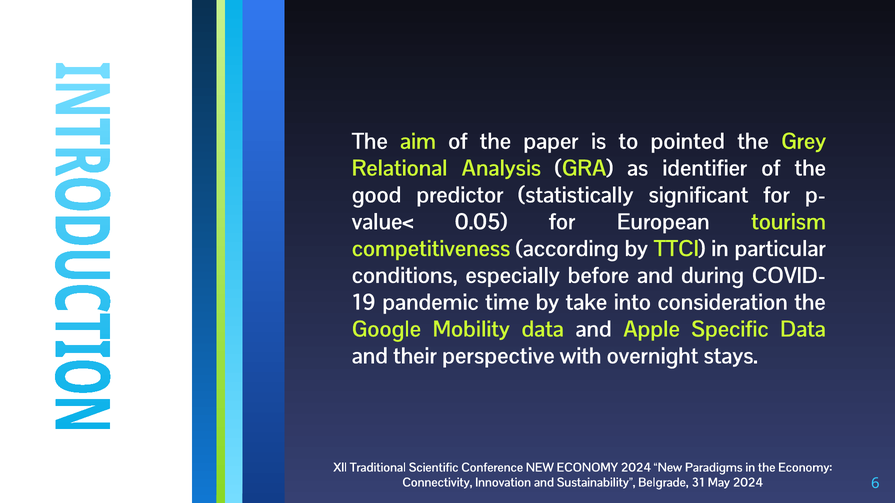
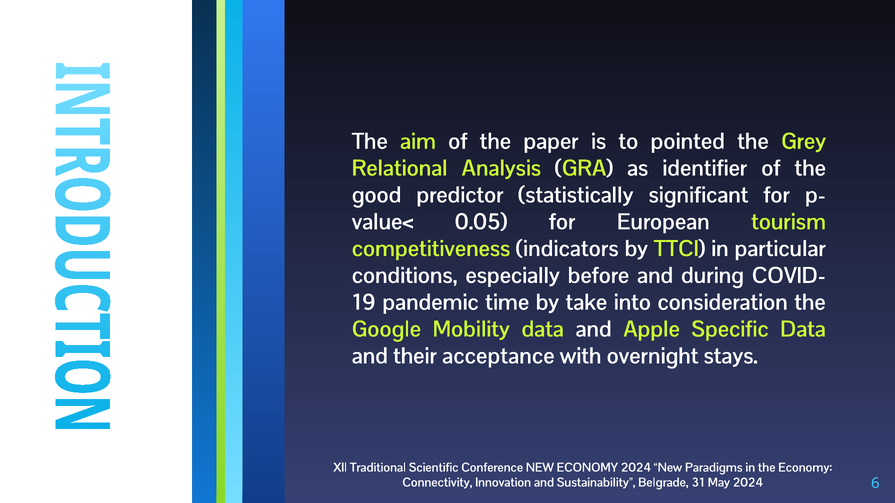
according: according -> indicators
perspective: perspective -> acceptance
